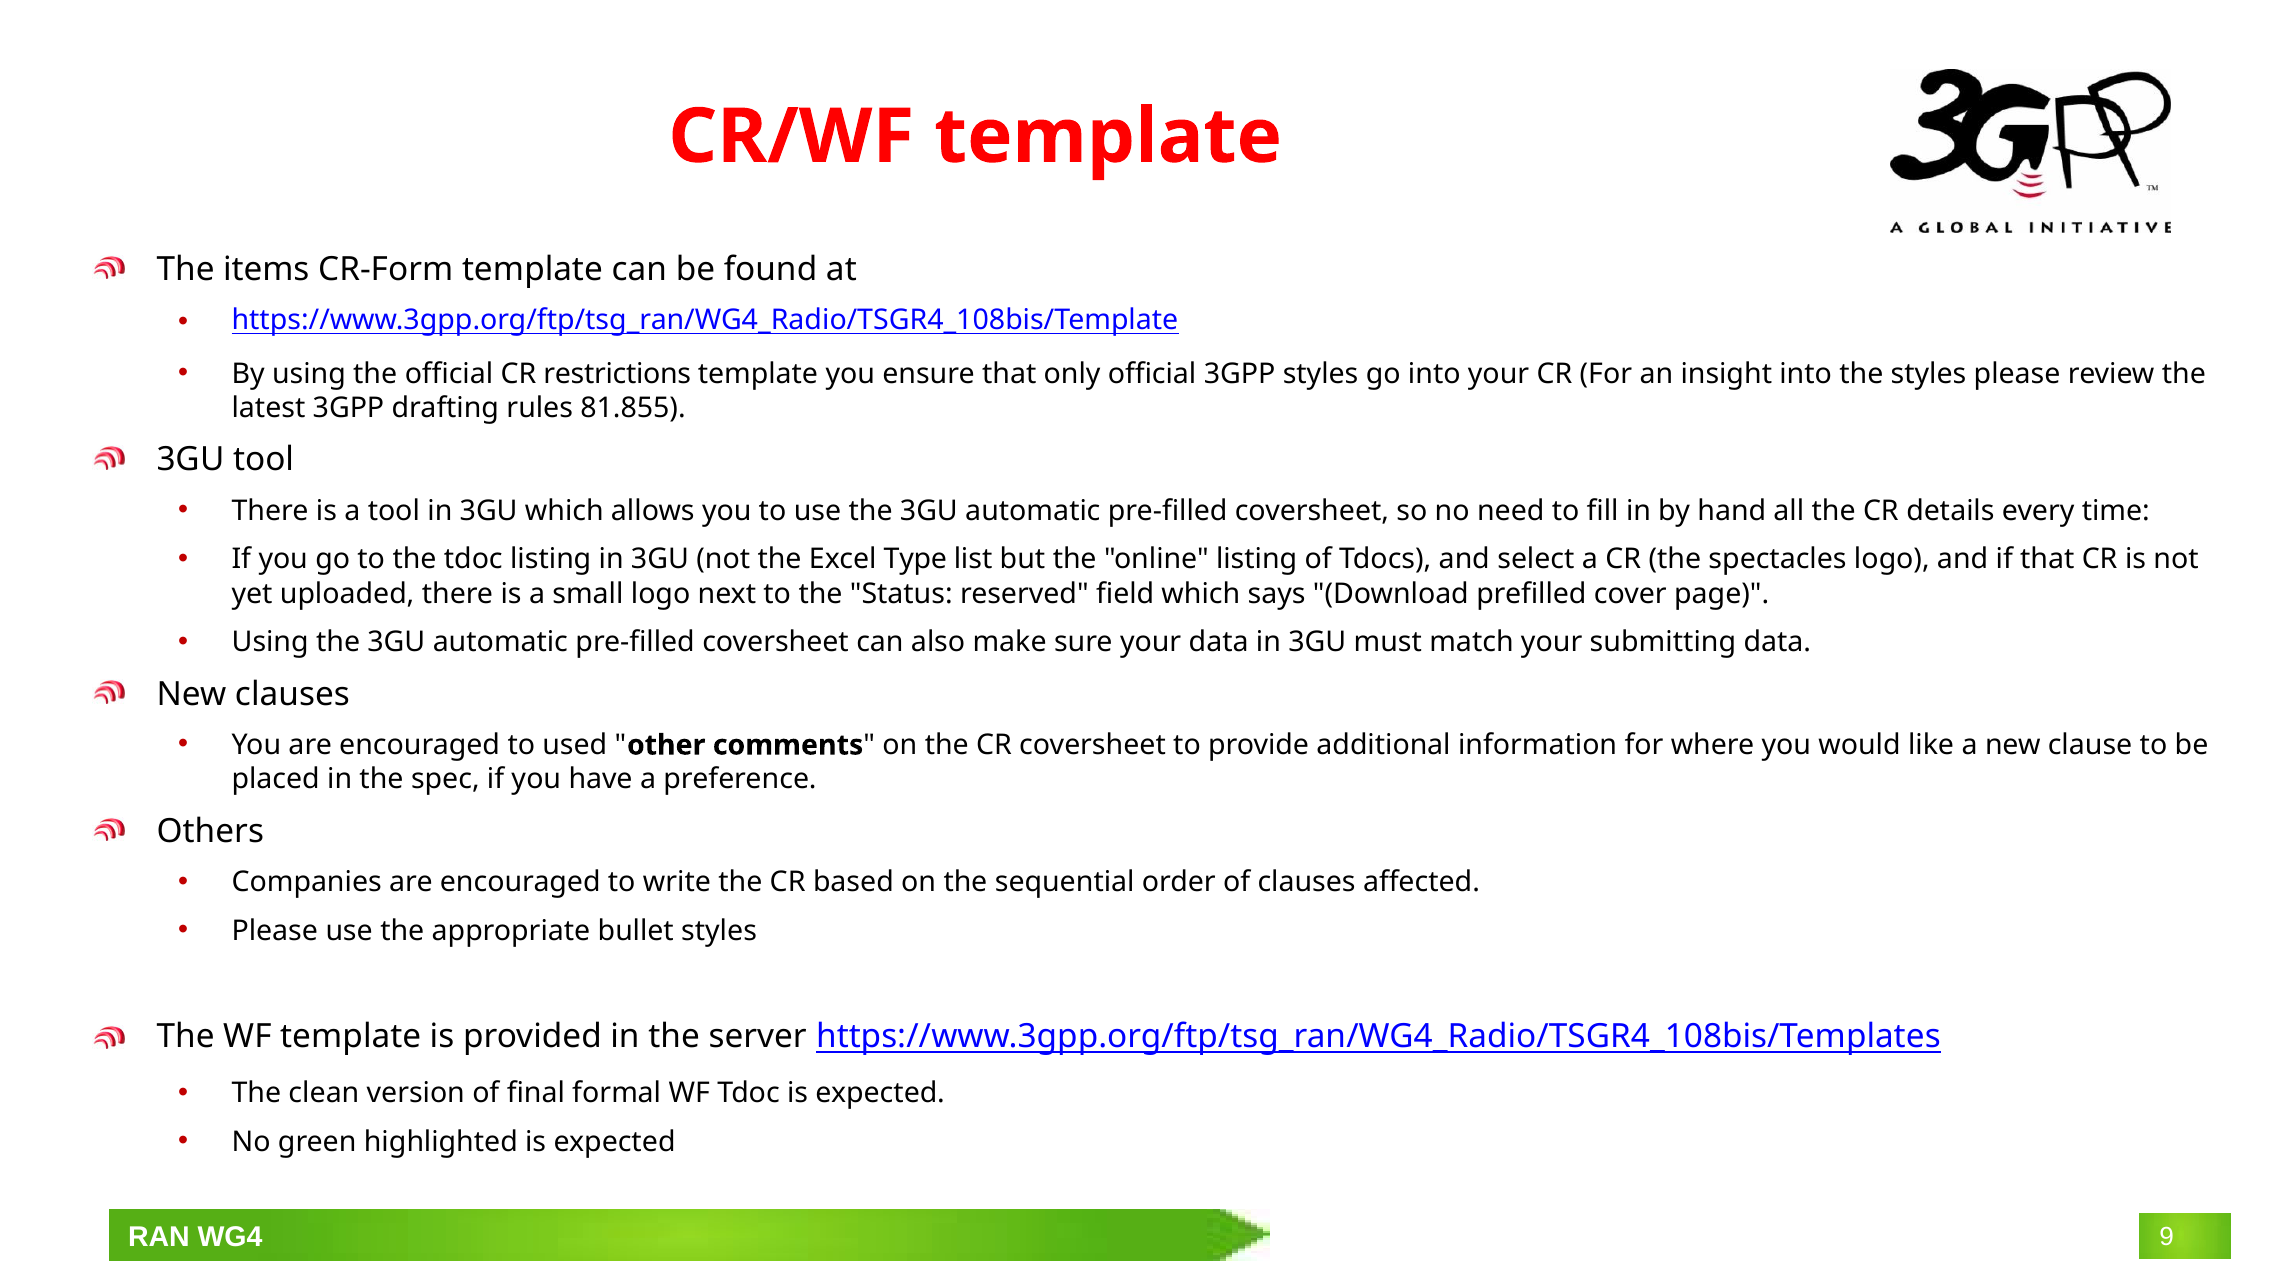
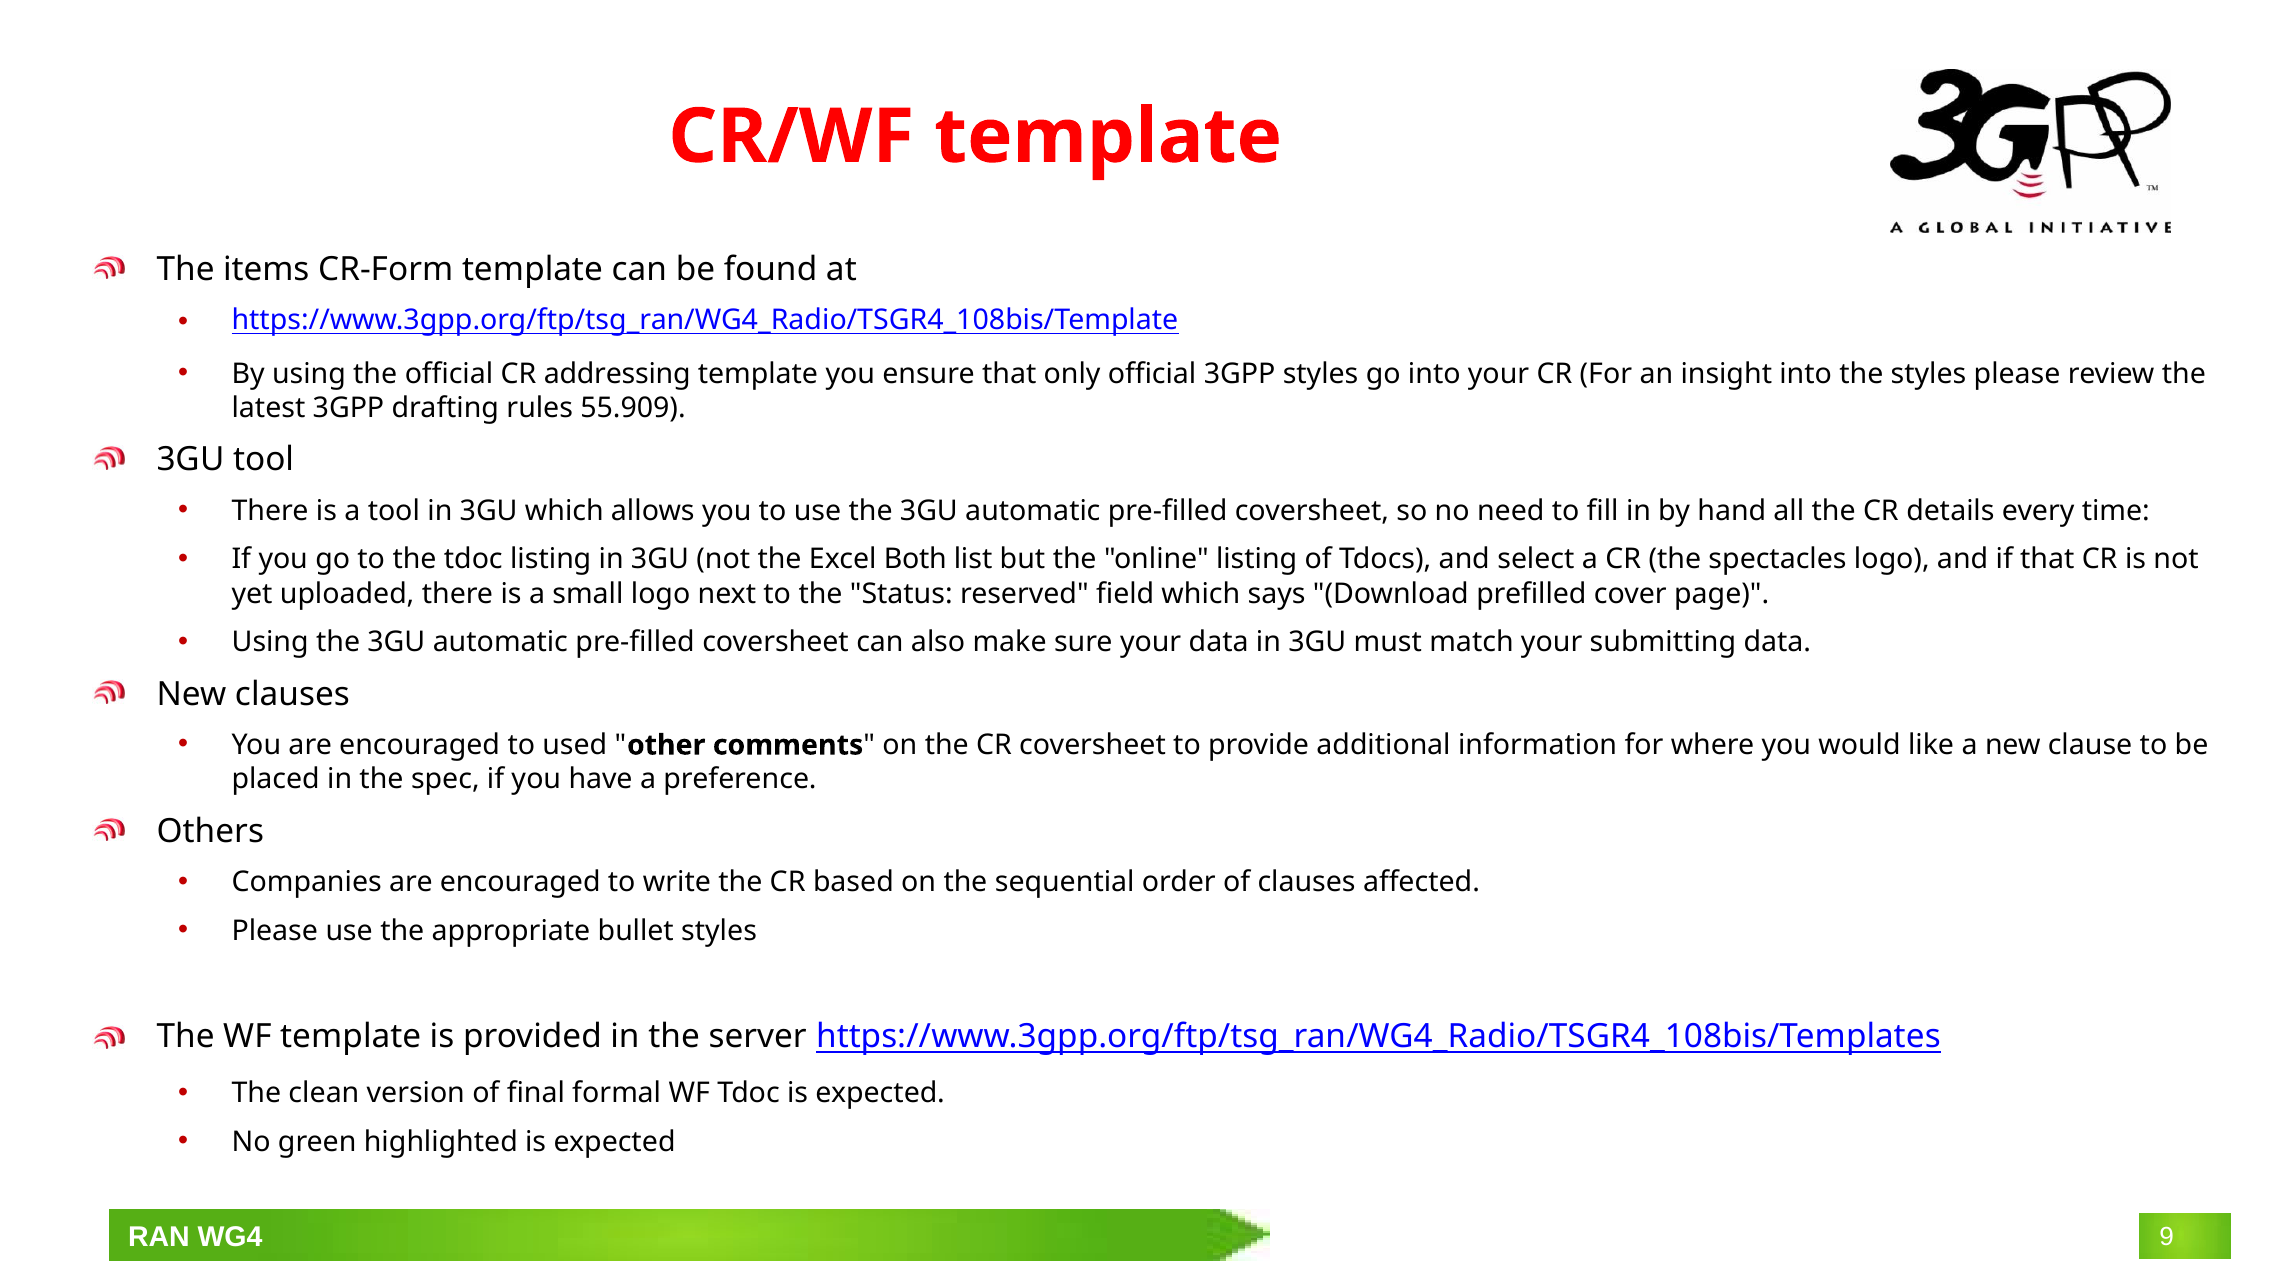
restrictions: restrictions -> addressing
81.855: 81.855 -> 55.909
Type: Type -> Both
